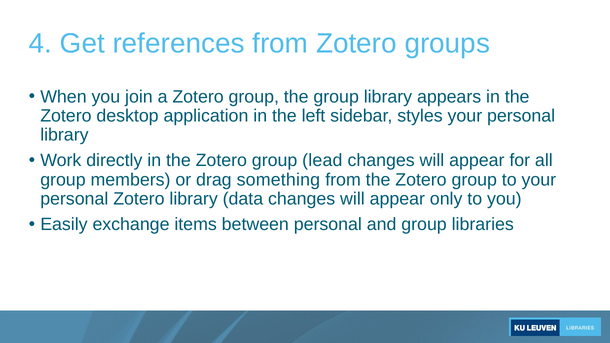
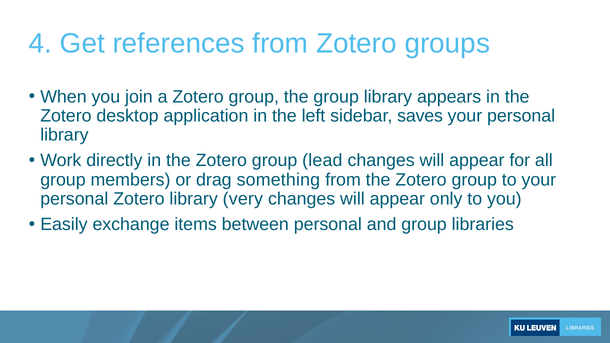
styles: styles -> saves
data: data -> very
